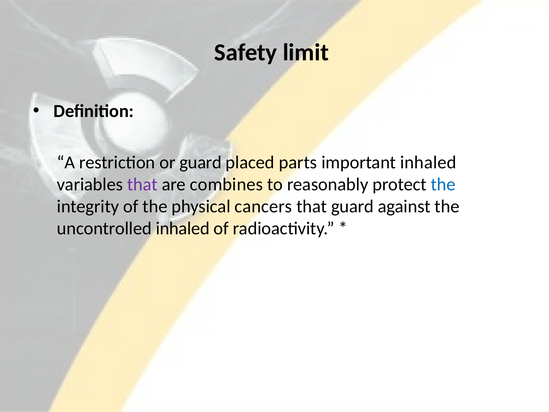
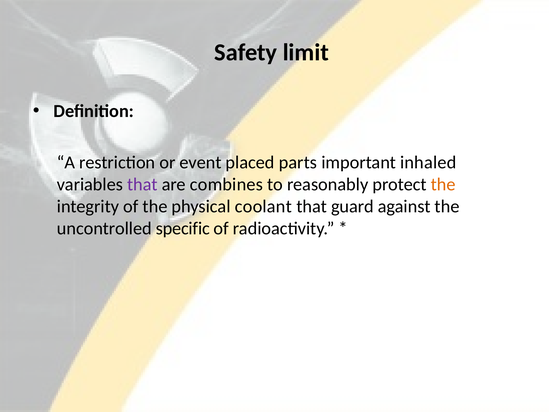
or guard: guard -> event
the at (443, 184) colour: blue -> orange
cancers: cancers -> coolant
uncontrolled inhaled: inhaled -> specific
